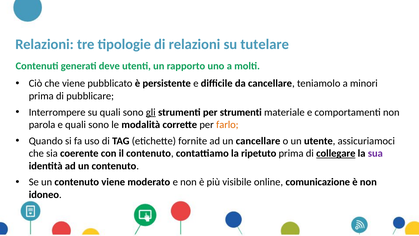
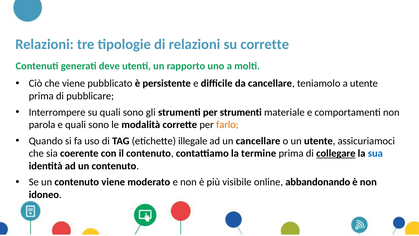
su tutelare: tutelare -> corrette
a minori: minori -> utente
gli underline: present -> none
fornite: fornite -> illegale
ripetuto: ripetuto -> termine
sua colour: purple -> blue
comunicazione: comunicazione -> abbandonando
